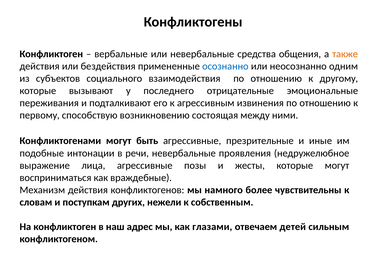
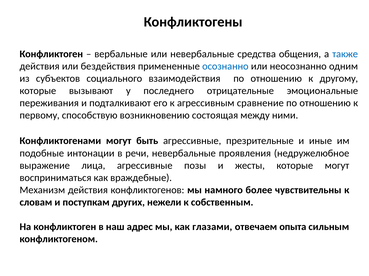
также colour: orange -> blue
извинения: извинения -> сравнение
детей: детей -> опыта
